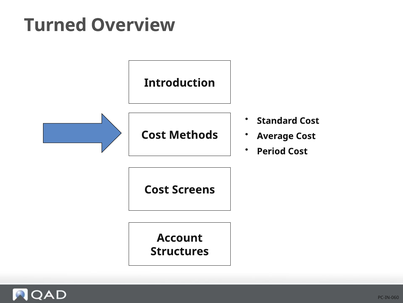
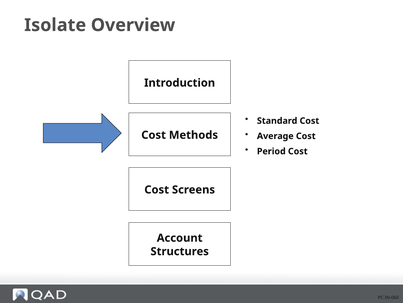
Turned: Turned -> Isolate
